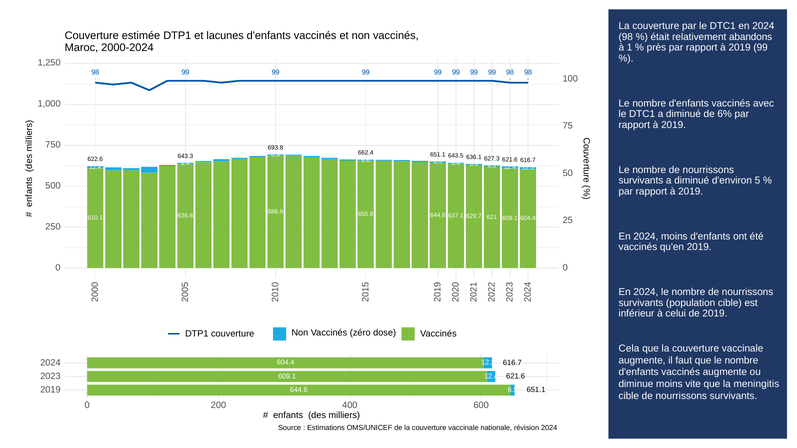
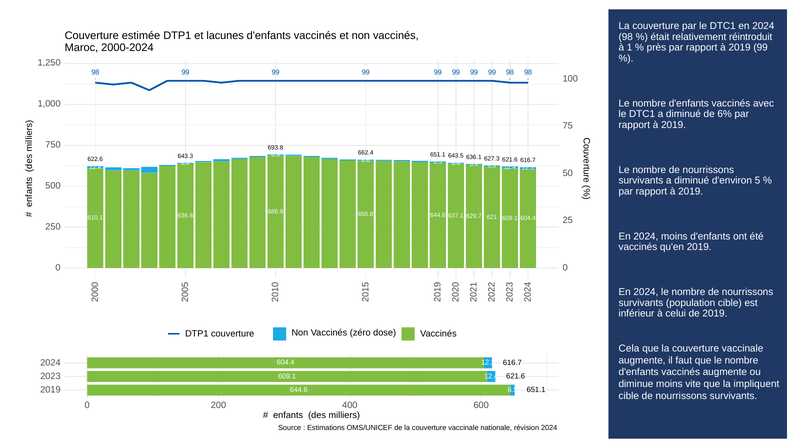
abandons: abandons -> réintroduit
meningitis: meningitis -> impliquent
